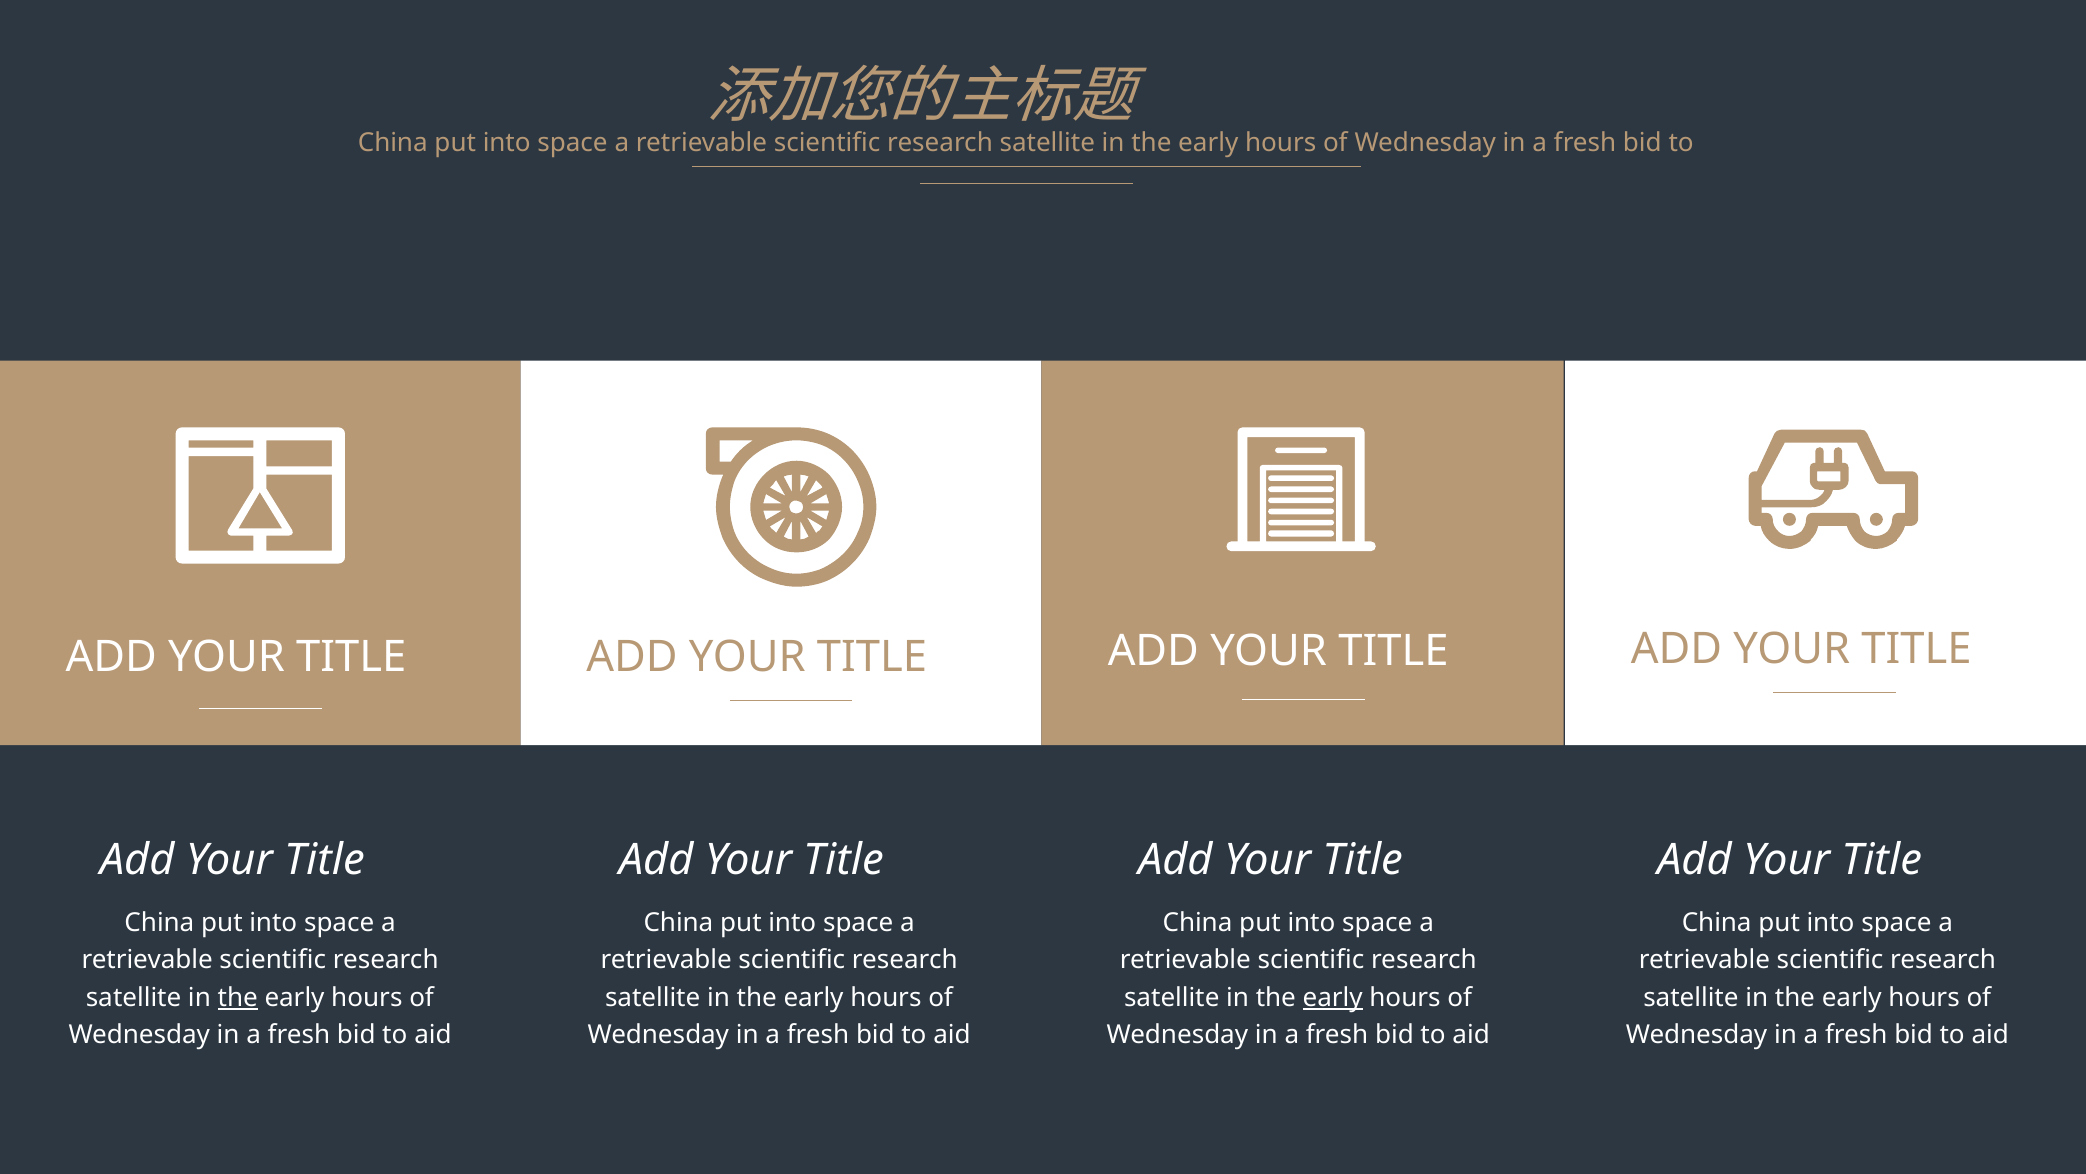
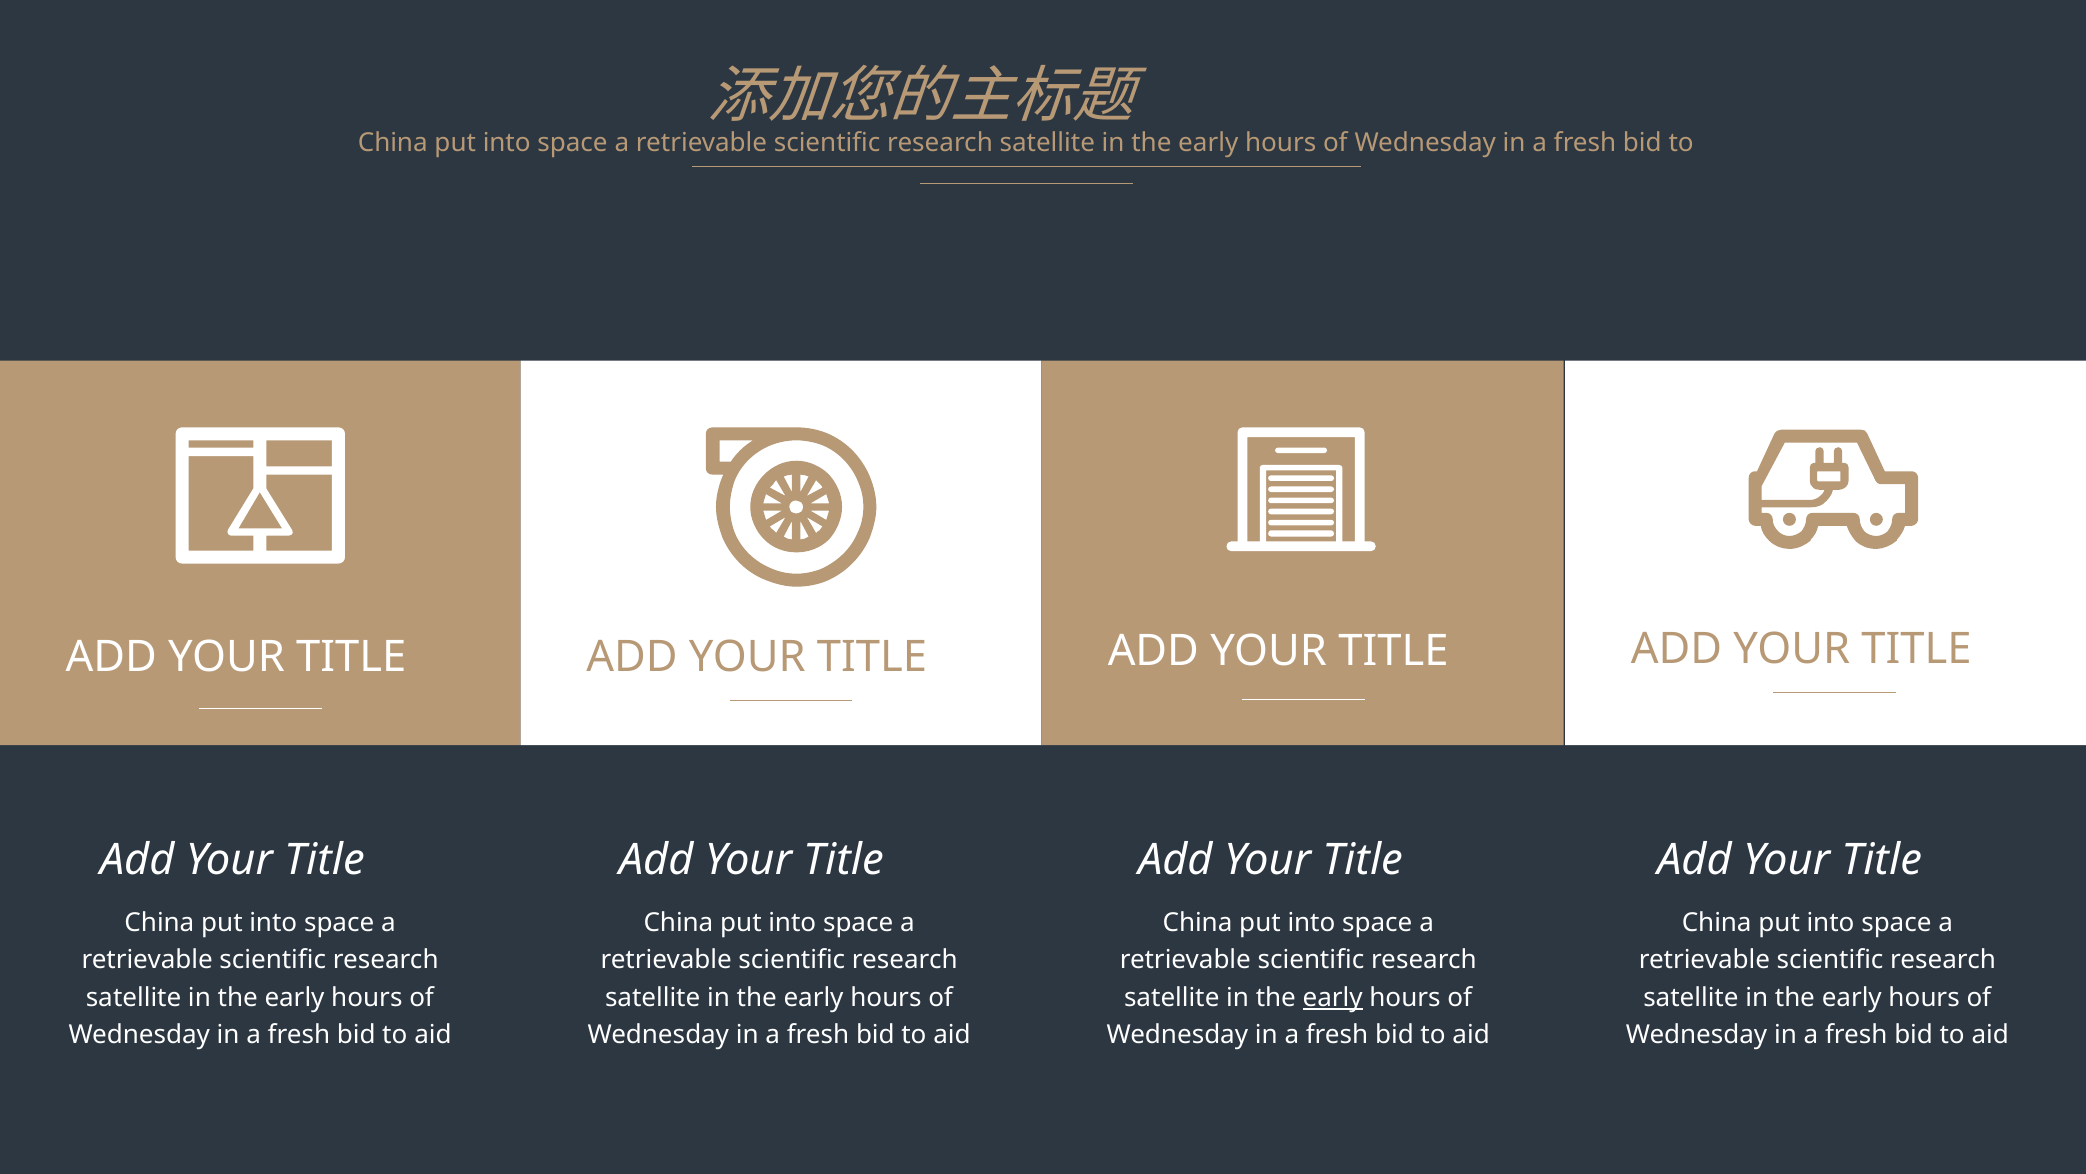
the at (238, 997) underline: present -> none
